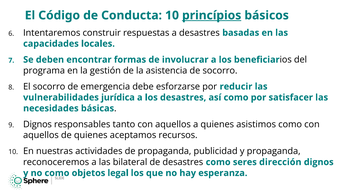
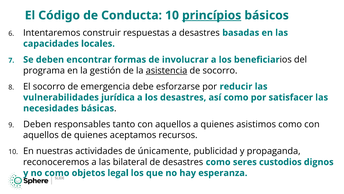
asistencia underline: none -> present
Dignos at (37, 124): Dignos -> Deben
de propaganda: propaganda -> únicamente
dirección: dirección -> custodios
